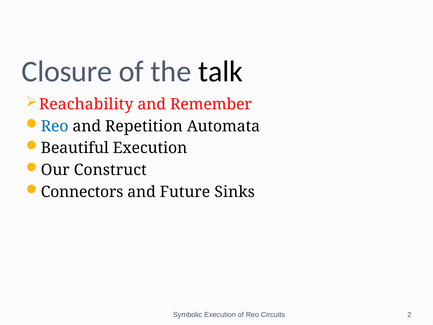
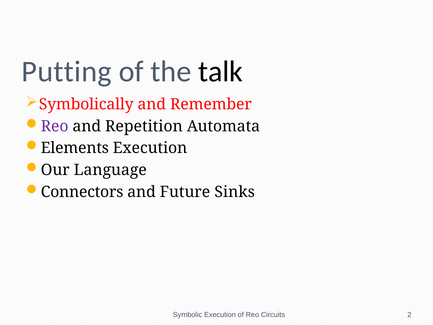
Closure: Closure -> Putting
Reachability: Reachability -> Symbolically
Reo at (55, 126) colour: blue -> purple
Beautiful: Beautiful -> Elements
Construct: Construct -> Language
